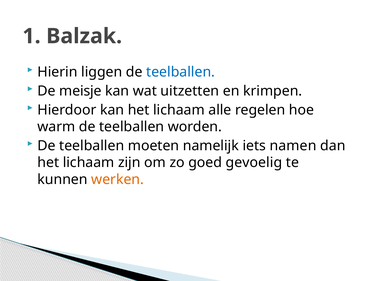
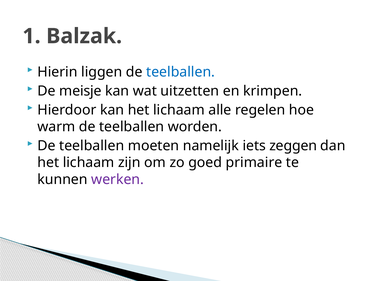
namen: namen -> zeggen
gevoelig: gevoelig -> primaire
werken colour: orange -> purple
